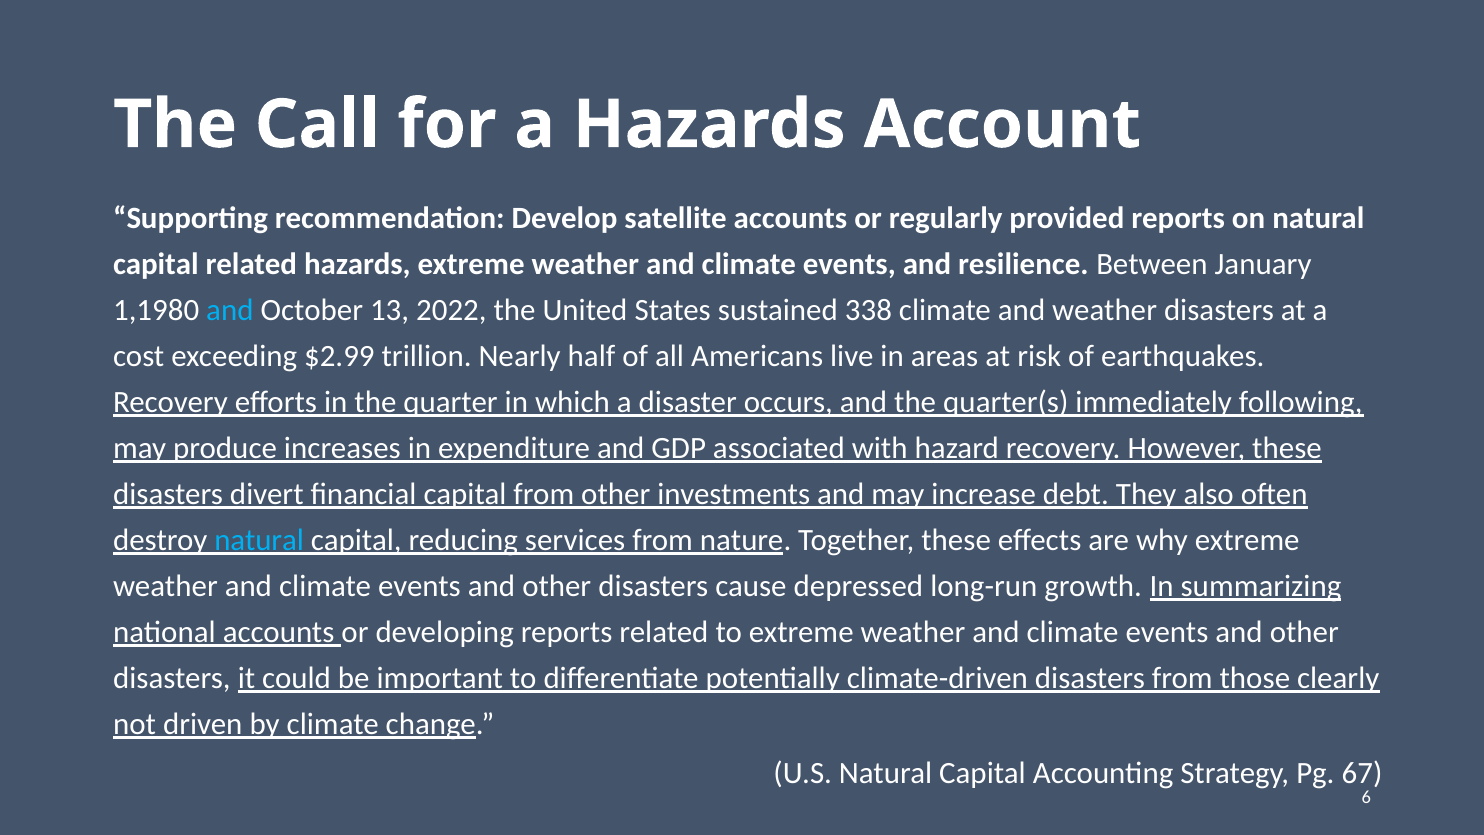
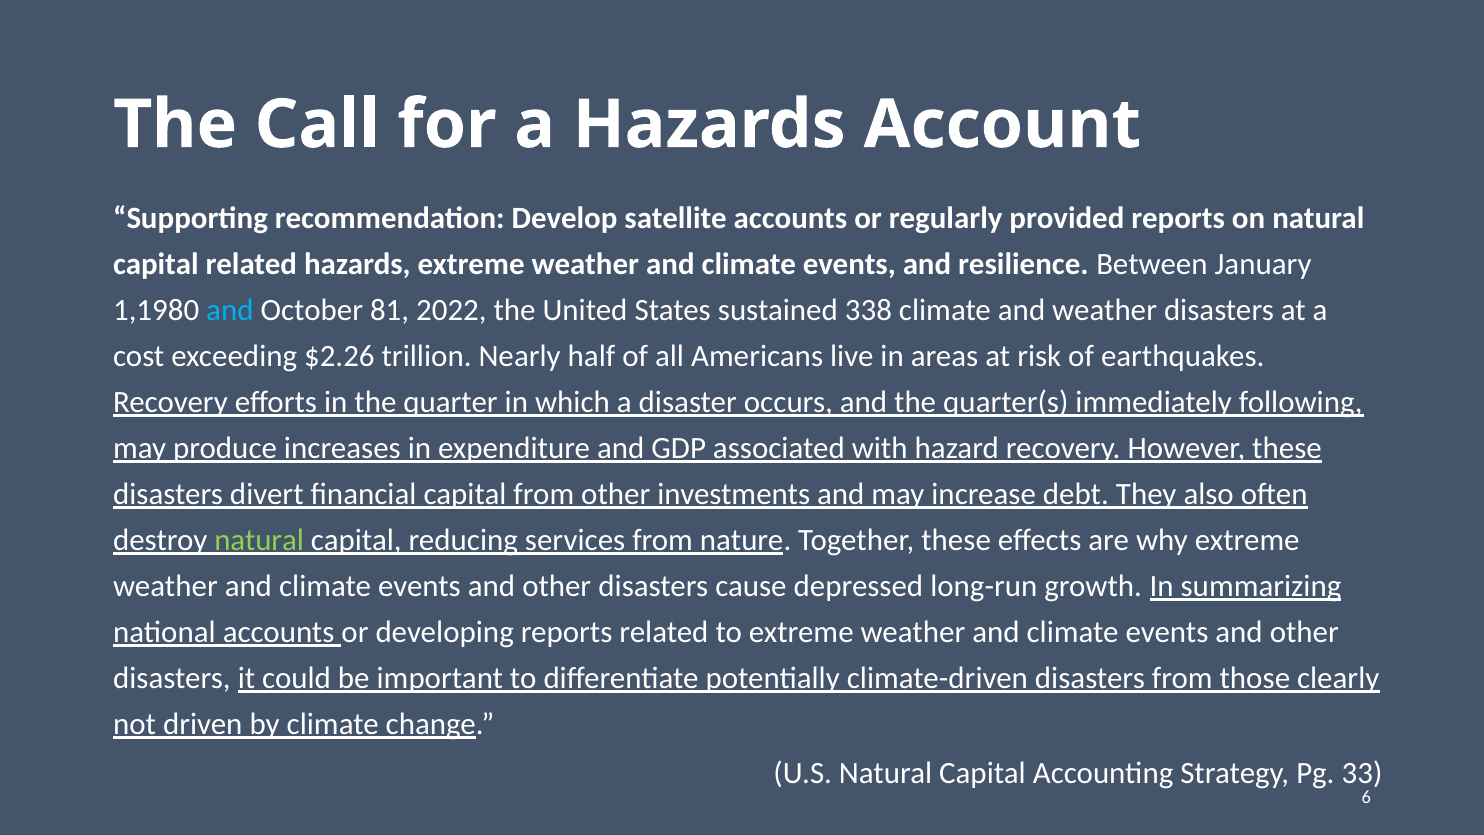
13: 13 -> 81
$2.99: $2.99 -> $2.26
natural at (259, 540) colour: light blue -> light green
67: 67 -> 33
